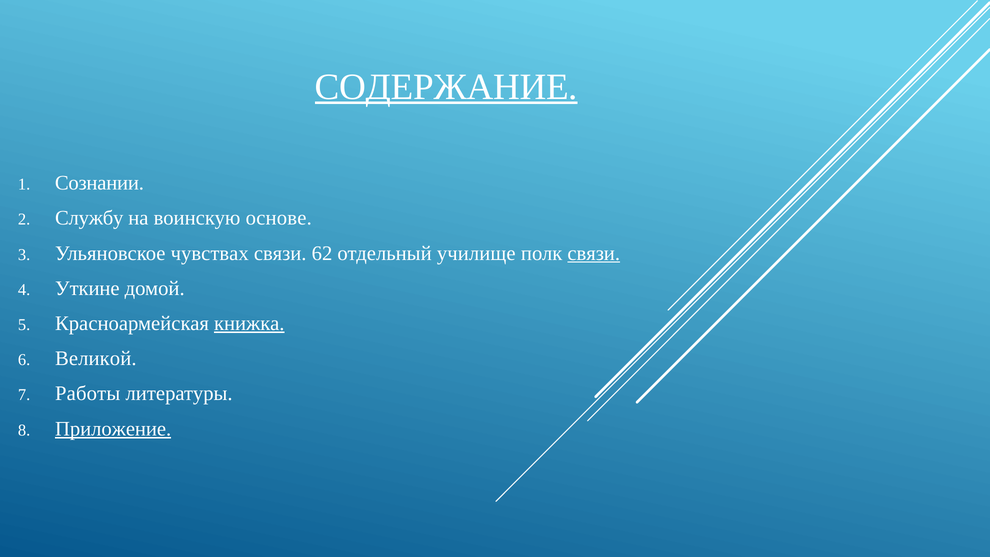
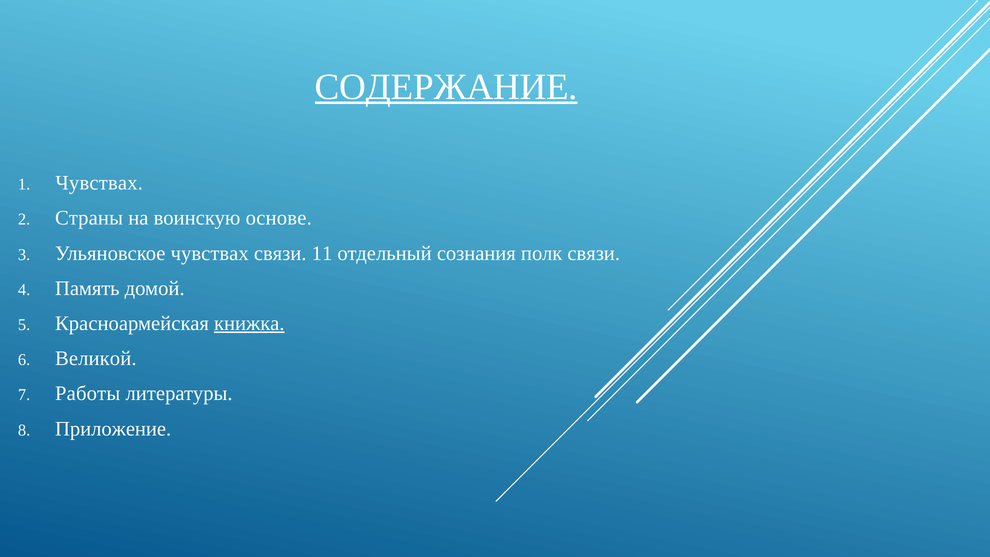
Сознании at (99, 183): Сознании -> Чувствах
Службу: Службу -> Страны
62: 62 -> 11
училище: училище -> сознания
связи at (594, 253) underline: present -> none
Уткине: Уткине -> Память
Приложение underline: present -> none
